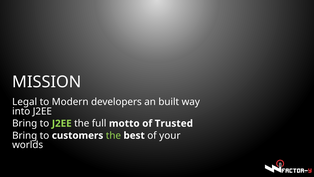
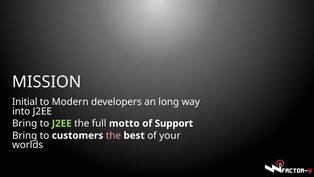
Legal: Legal -> Initial
built: built -> long
Trusted: Trusted -> Support
the at (113, 135) colour: light green -> pink
